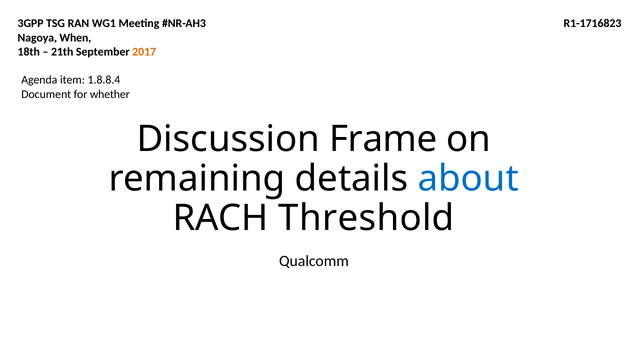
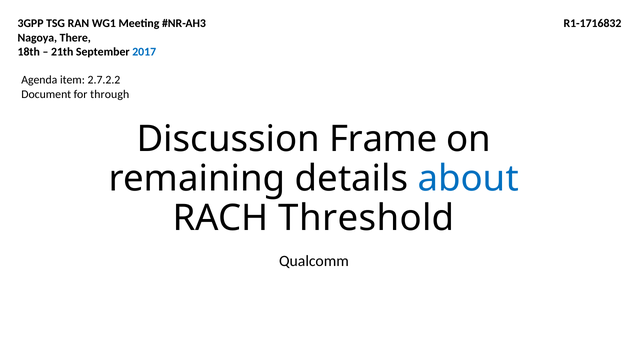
R1-1716823: R1-1716823 -> R1-1716832
When: When -> There
2017 colour: orange -> blue
1.8.8.4: 1.8.8.4 -> 2.7.2.2
whether: whether -> through
